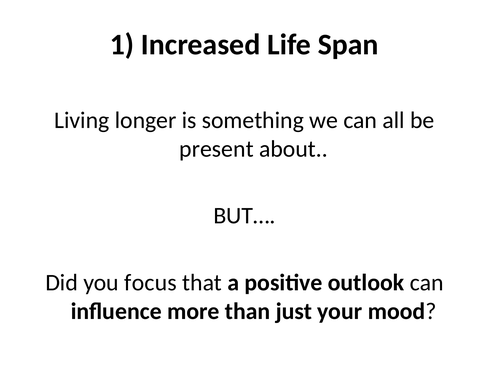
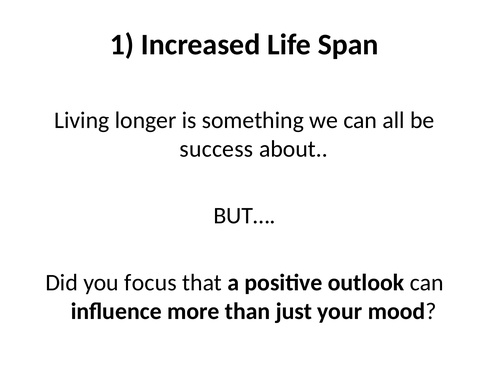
present: present -> success
